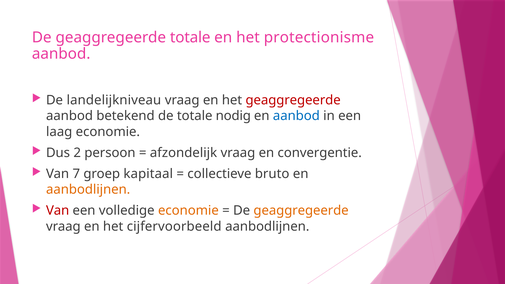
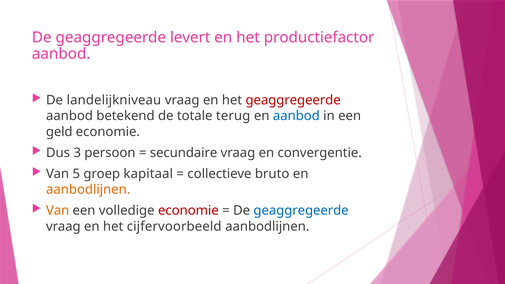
geaggregeerde totale: totale -> levert
protectionisme: protectionisme -> productiefactor
nodig: nodig -> terug
laag: laag -> geld
2: 2 -> 3
afzondelijk: afzondelijk -> secundaire
7: 7 -> 5
Van at (58, 211) colour: red -> orange
economie at (188, 211) colour: orange -> red
geaggregeerde at (301, 211) colour: orange -> blue
